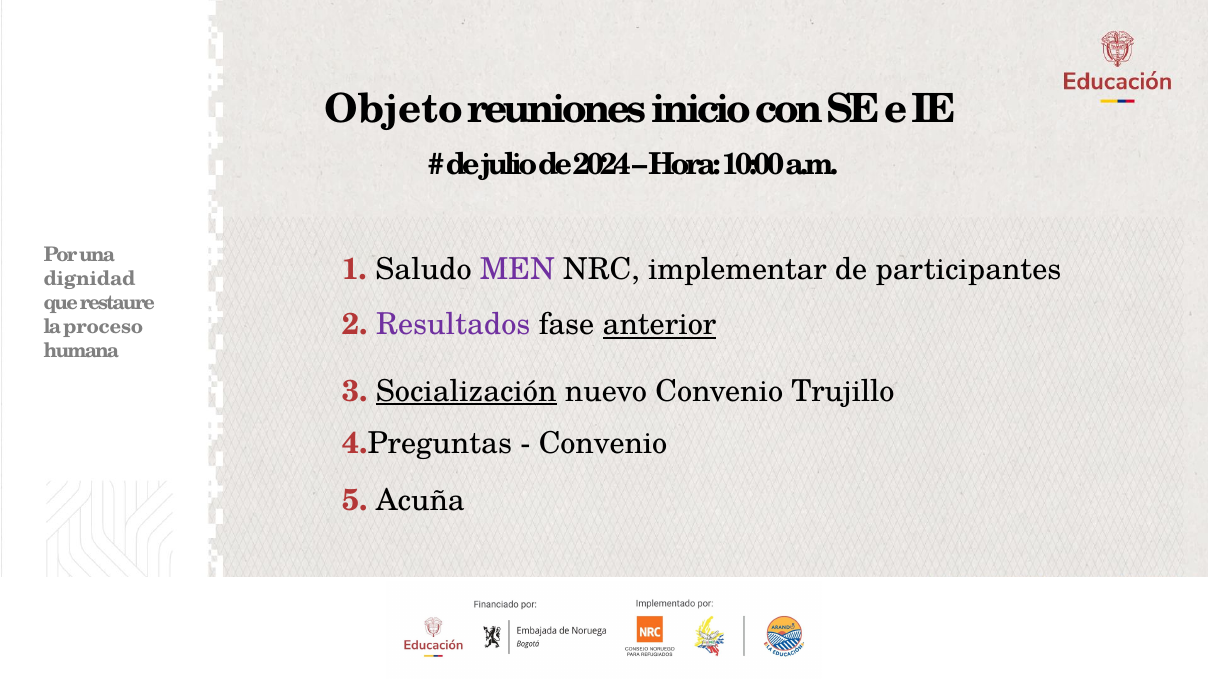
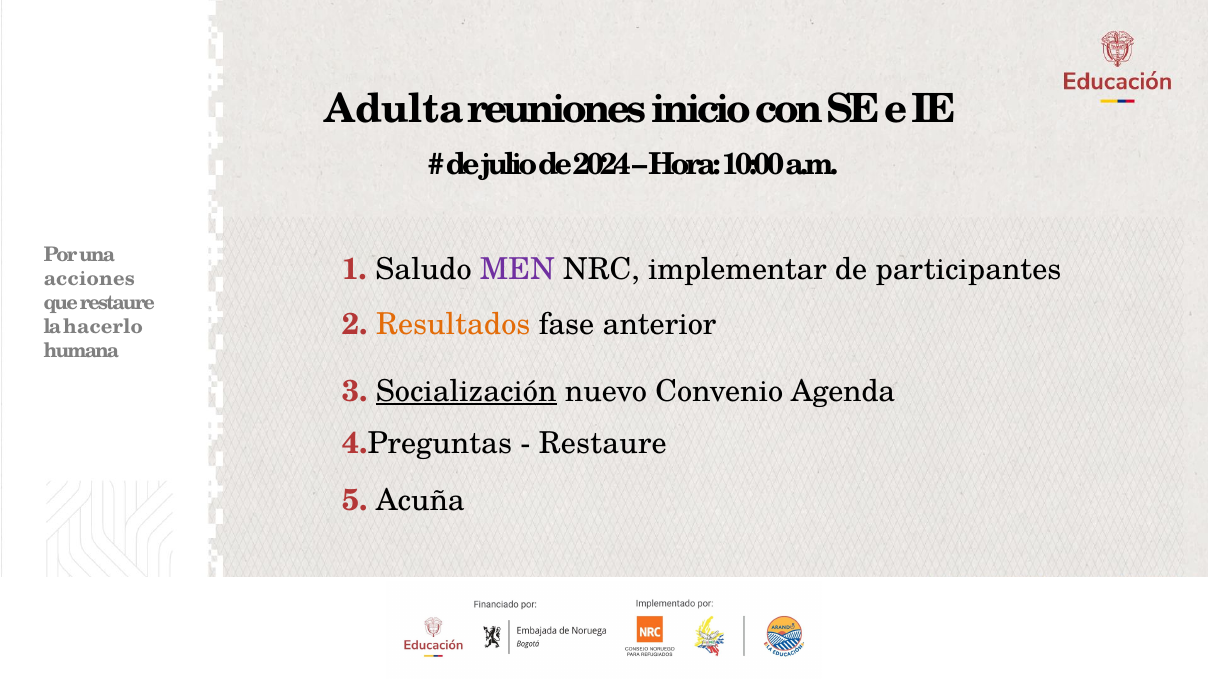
Objeto: Objeto -> Adulta
dignidad: dignidad -> acciones
Resultados colour: purple -> orange
anterior underline: present -> none
proceso: proceso -> hacerlo
Trujillo: Trujillo -> Agenda
Convenio at (603, 444): Convenio -> Restaure
